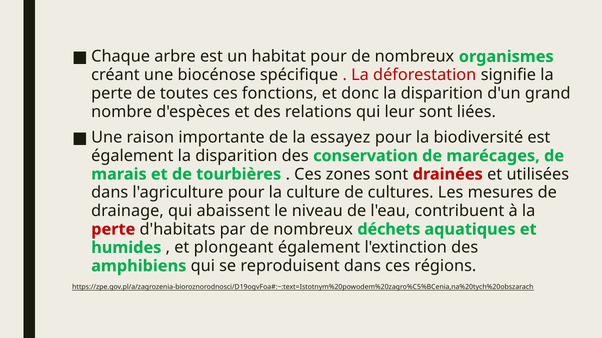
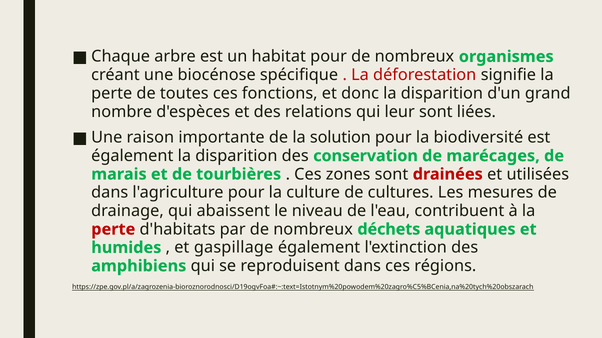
essayez: essayez -> solution
plongeant: plongeant -> gaspillage
